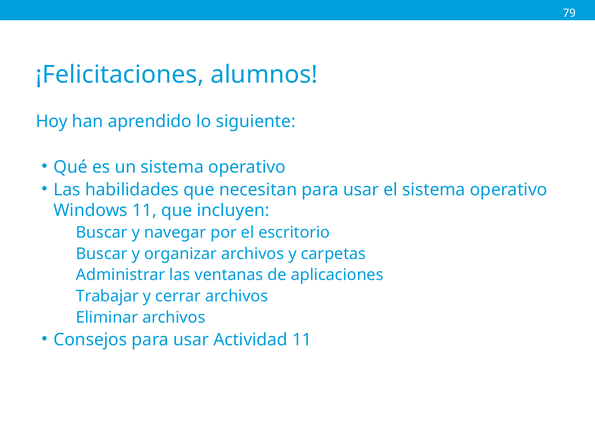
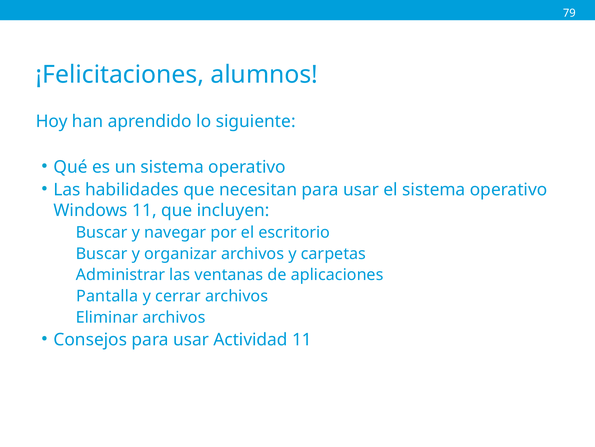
Trabajar: Trabajar -> Pantalla
